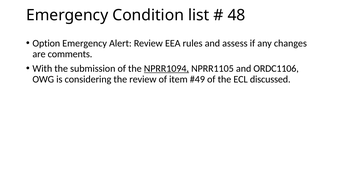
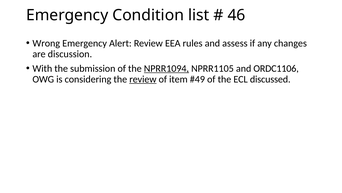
48: 48 -> 46
Option: Option -> Wrong
comments: comments -> discussion
review at (143, 79) underline: none -> present
